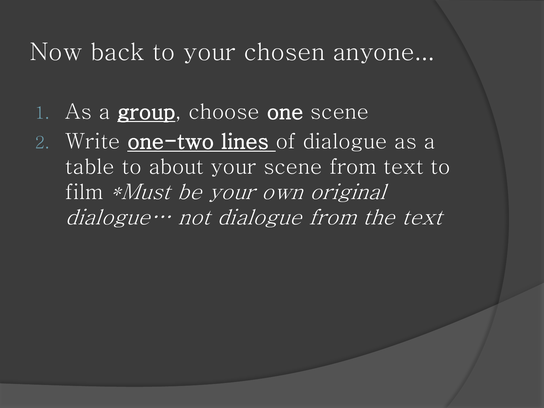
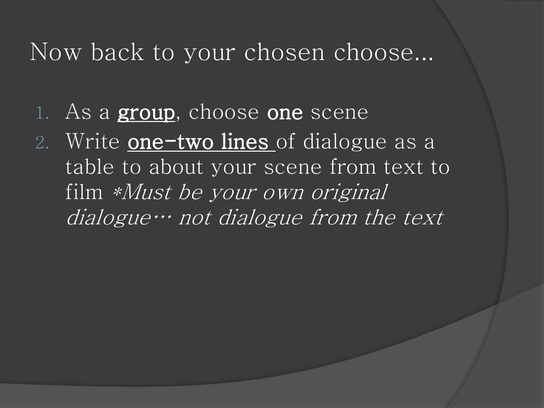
chosen anyone: anyone -> choose
